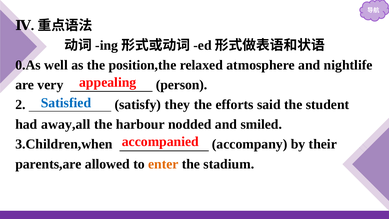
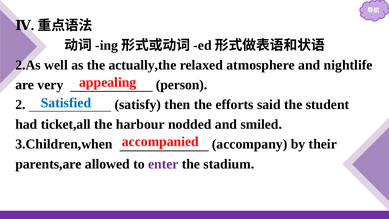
0.As: 0.As -> 2.As
position,the: position,the -> actually,the
they: they -> then
away,all: away,all -> ticket,all
enter colour: orange -> purple
